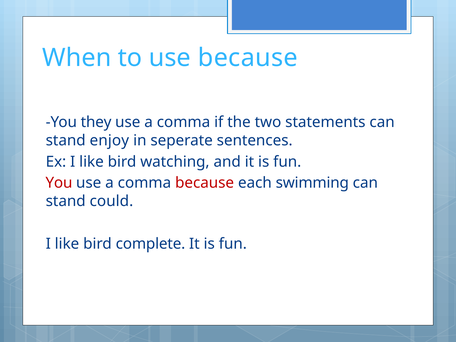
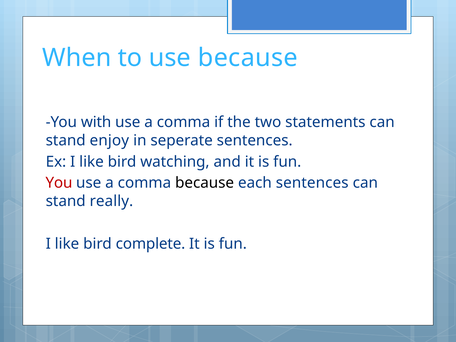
they: they -> with
because at (205, 183) colour: red -> black
each swimming: swimming -> sentences
could: could -> really
